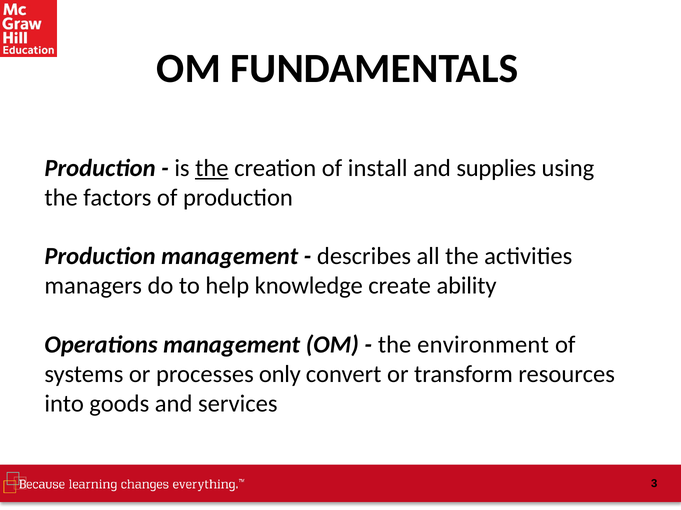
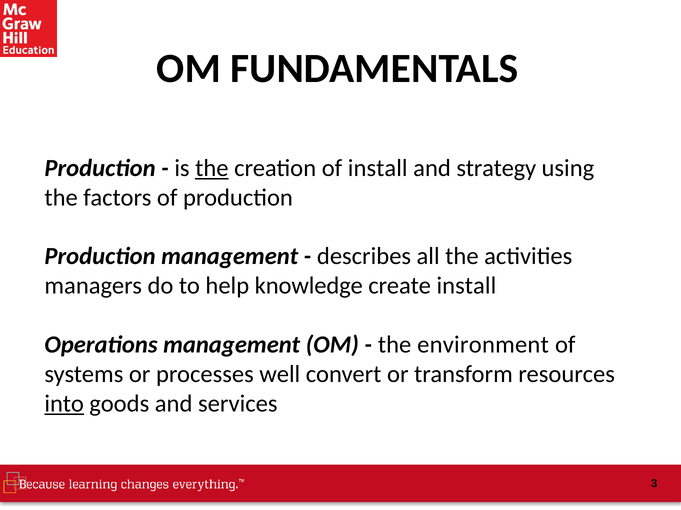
supplies: supplies -> strategy
create ability: ability -> install
only: only -> well
into underline: none -> present
